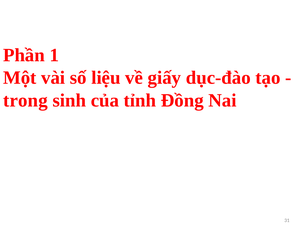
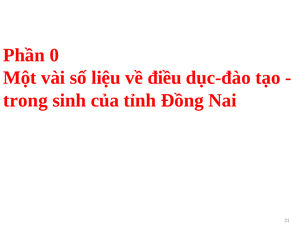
1: 1 -> 0
giấy: giấy -> điều
